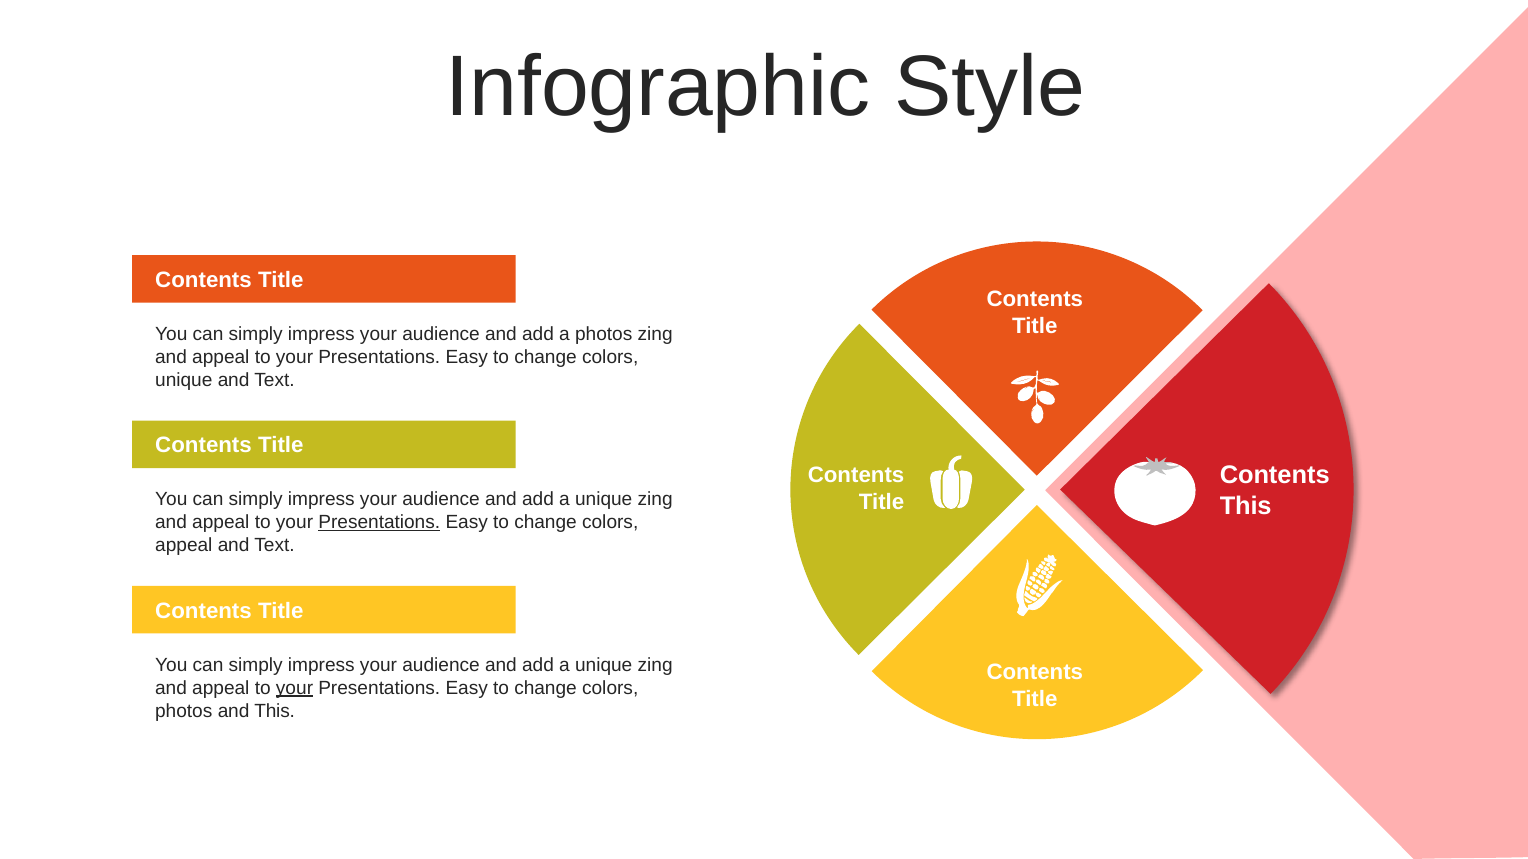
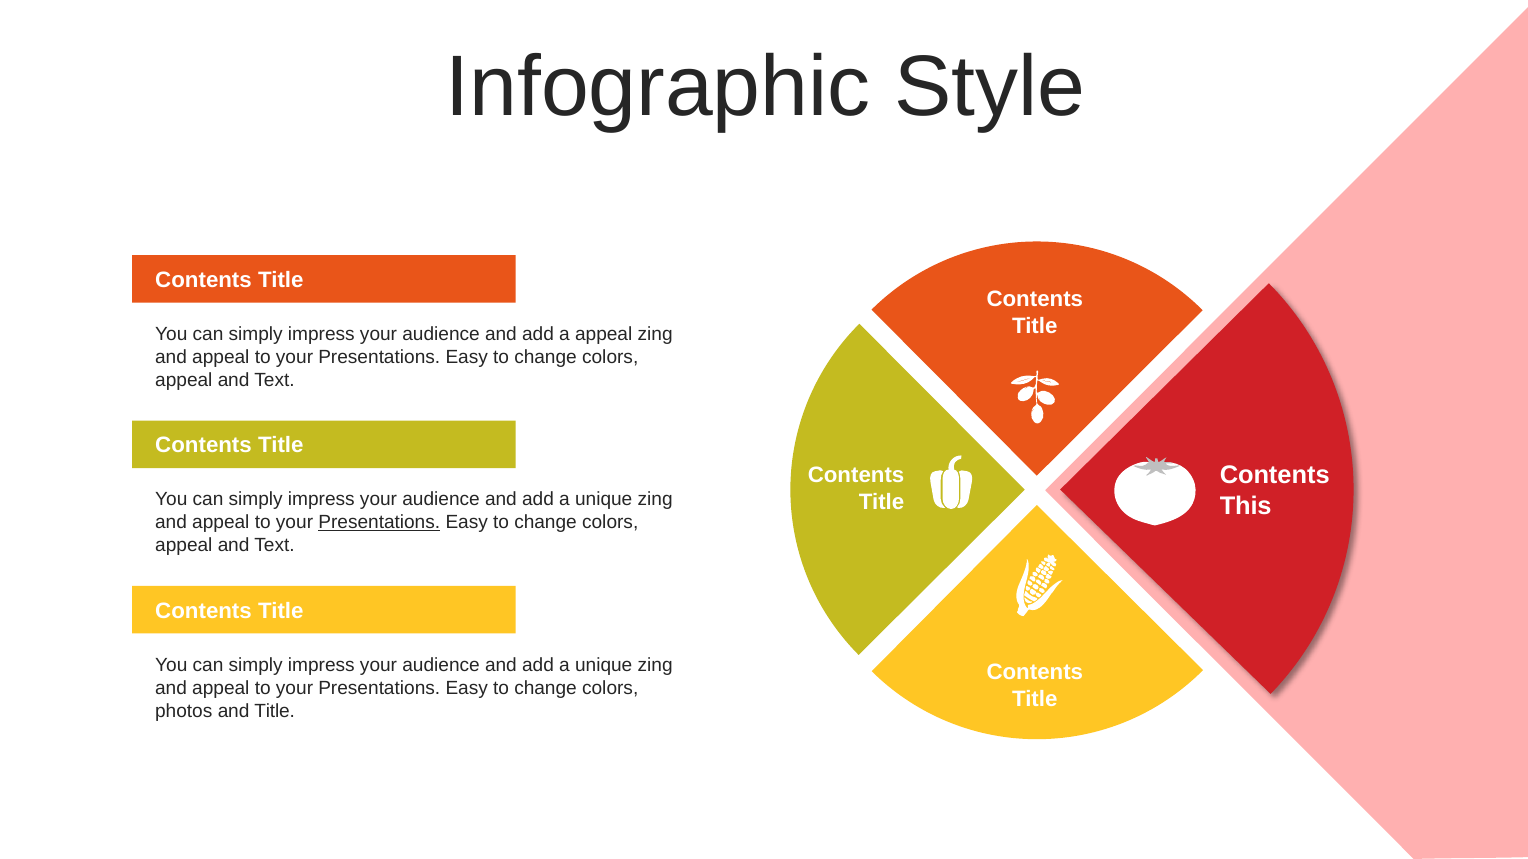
a photos: photos -> appeal
unique at (184, 380): unique -> appeal
your at (295, 688) underline: present -> none
and This: This -> Title
